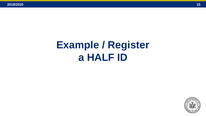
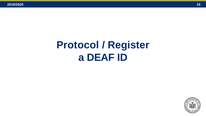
Example: Example -> Protocol
HALF: HALF -> DEAF
